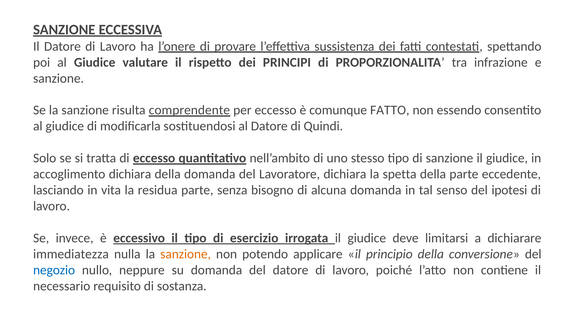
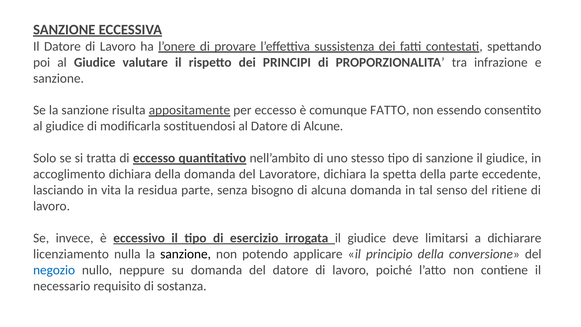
comprendente: comprendente -> appositamente
Quindi: Quindi -> Alcune
ipotesi: ipotesi -> ritiene
immediatezza: immediatezza -> licenziamento
sanzione at (186, 254) colour: orange -> black
